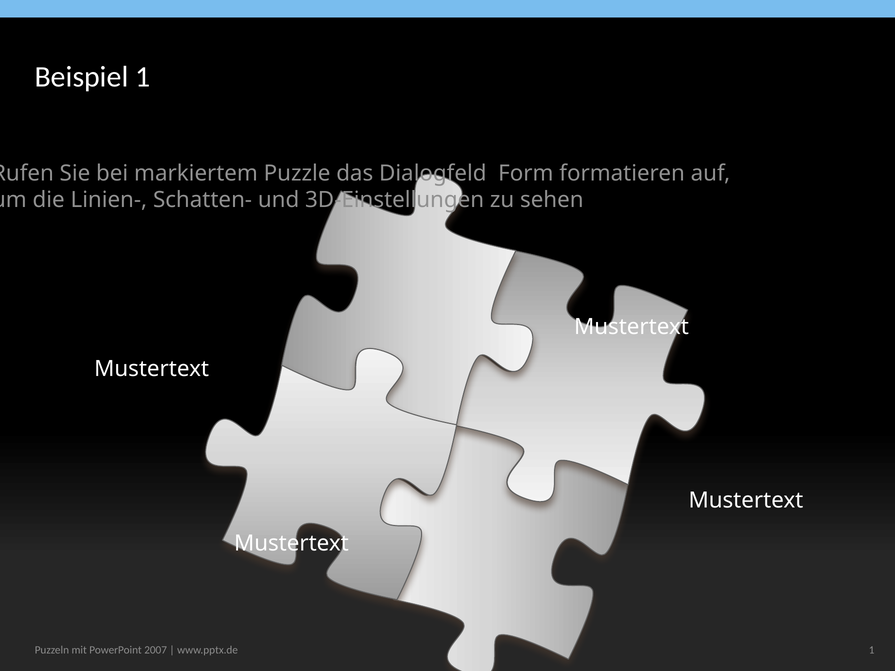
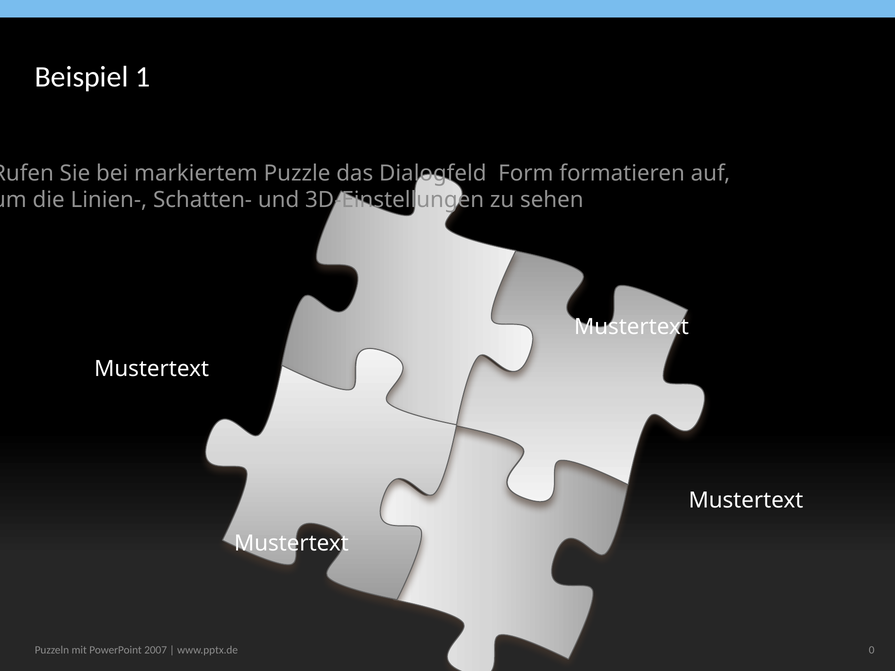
www.pptx.de 1: 1 -> 0
